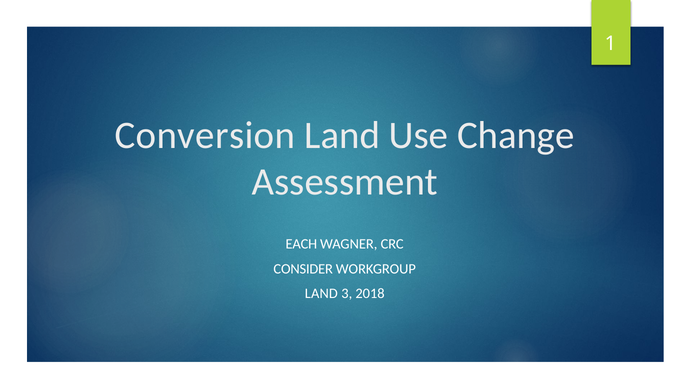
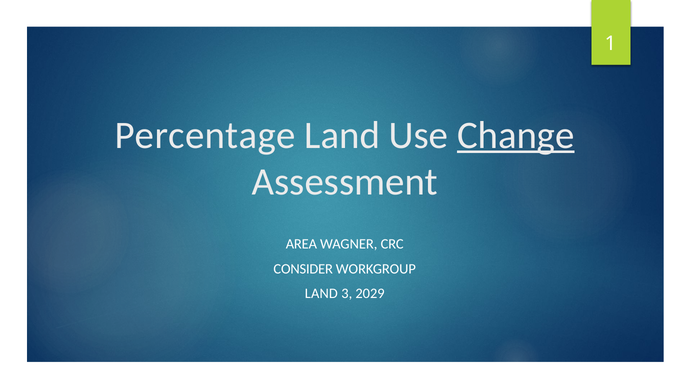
Conversion: Conversion -> Percentage
Change underline: none -> present
EACH: EACH -> AREA
2018: 2018 -> 2029
